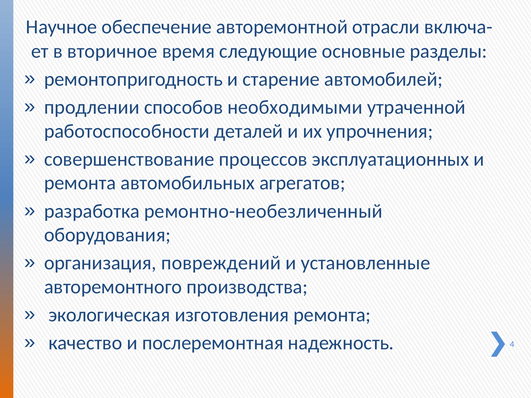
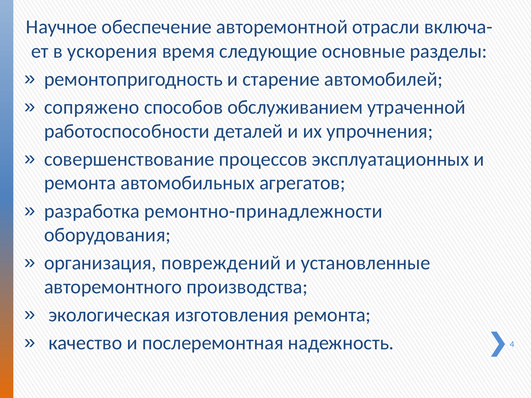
вторичное: вторичное -> ускорения
продлении: продлении -> сопряжено
необходимыми: необходимыми -> обслуживанием
ремонтно-необезличенный: ремонтно-необезличенный -> ремонтно-принадлежности
